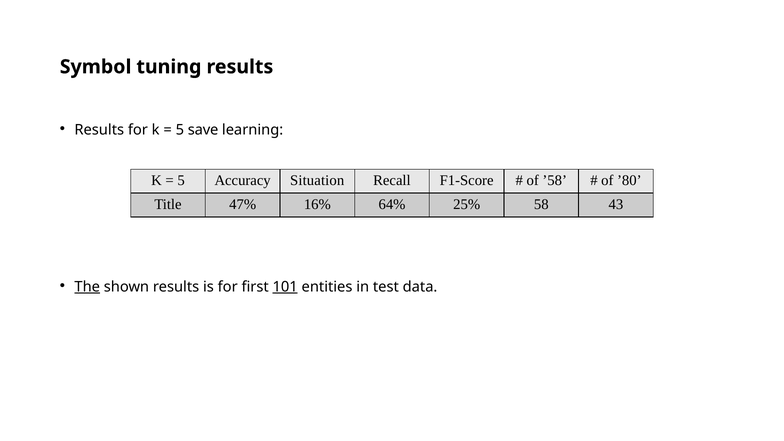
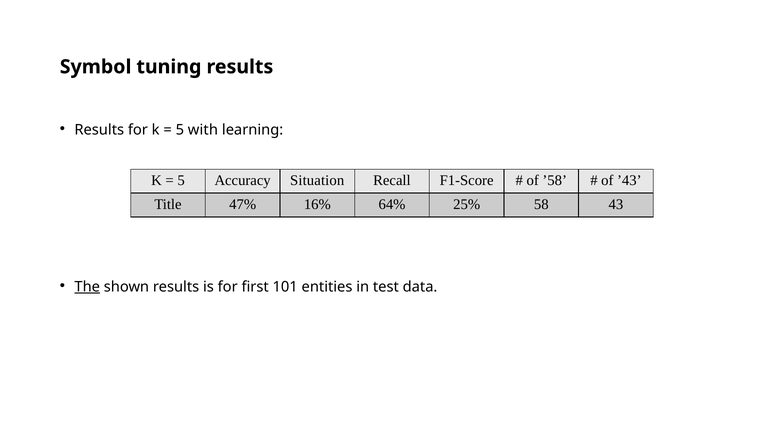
save: save -> with
’80: ’80 -> ’43
101 underline: present -> none
